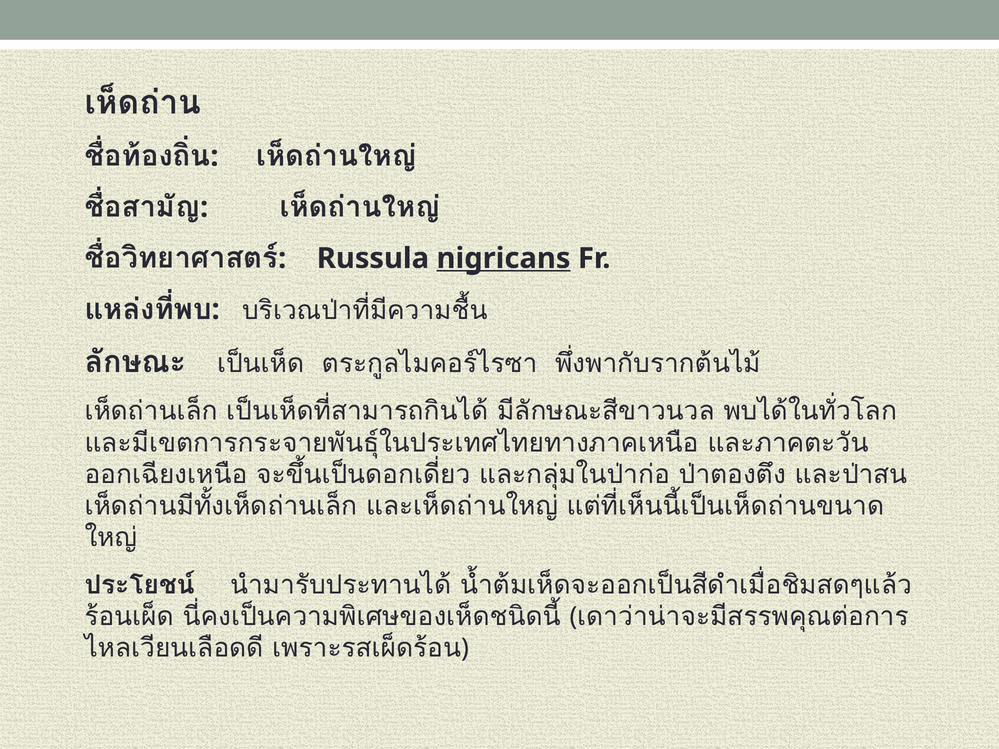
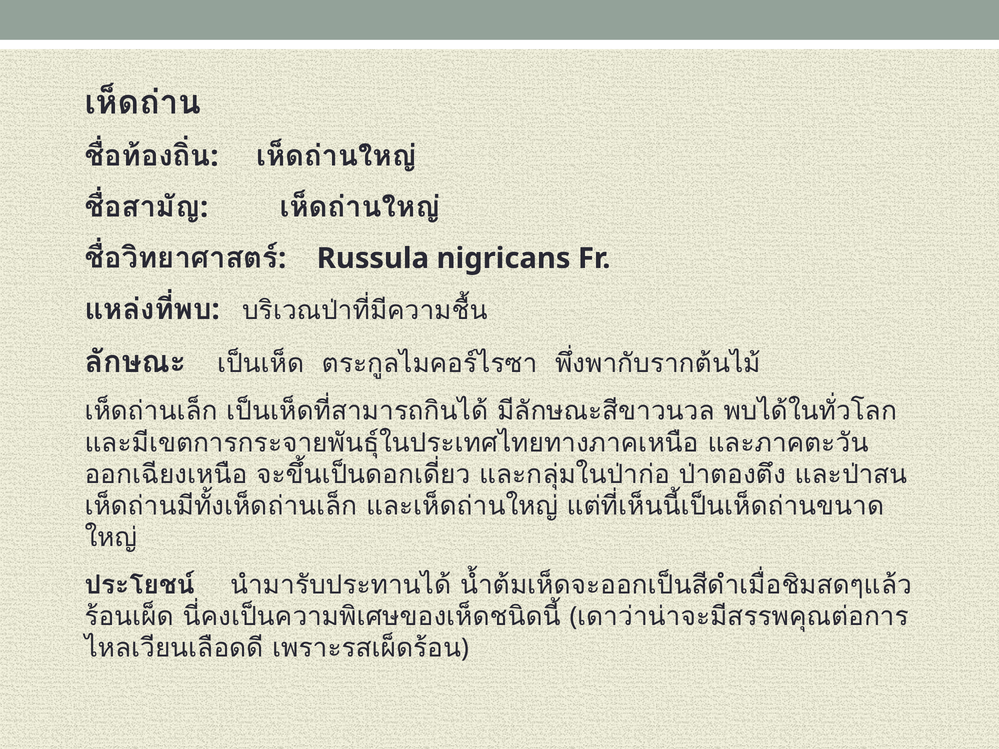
nigricans underline: present -> none
